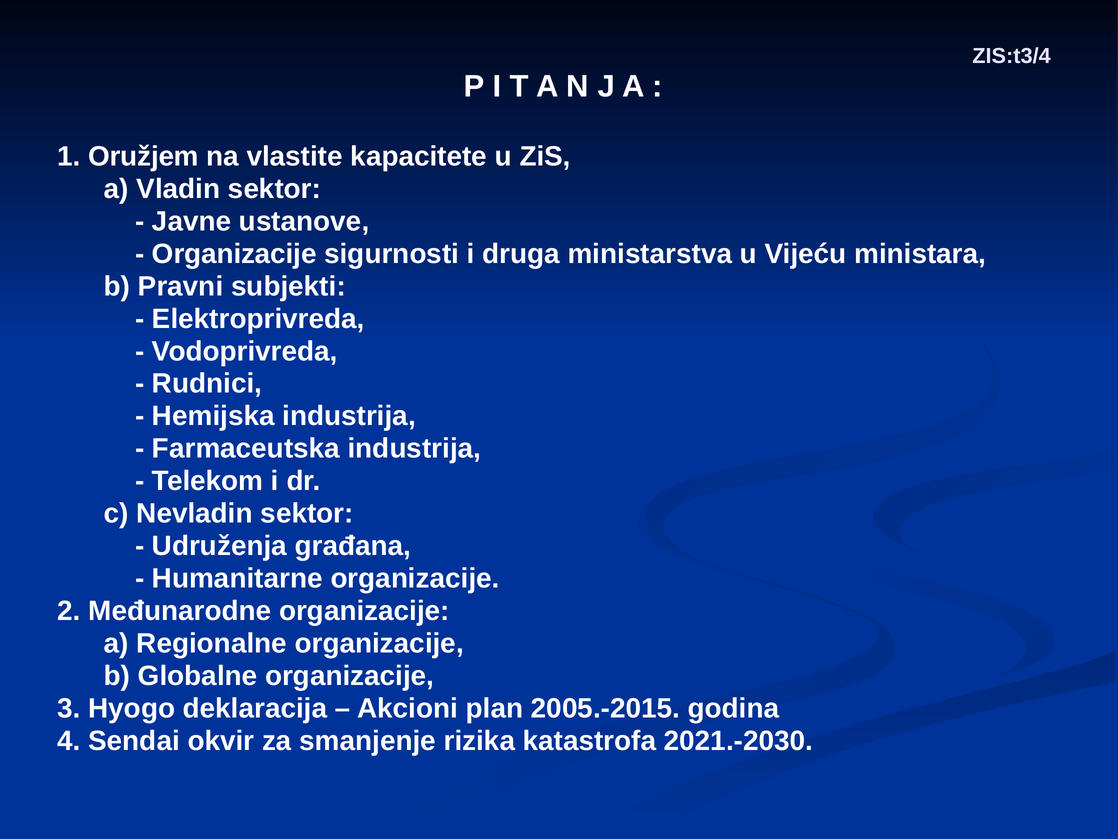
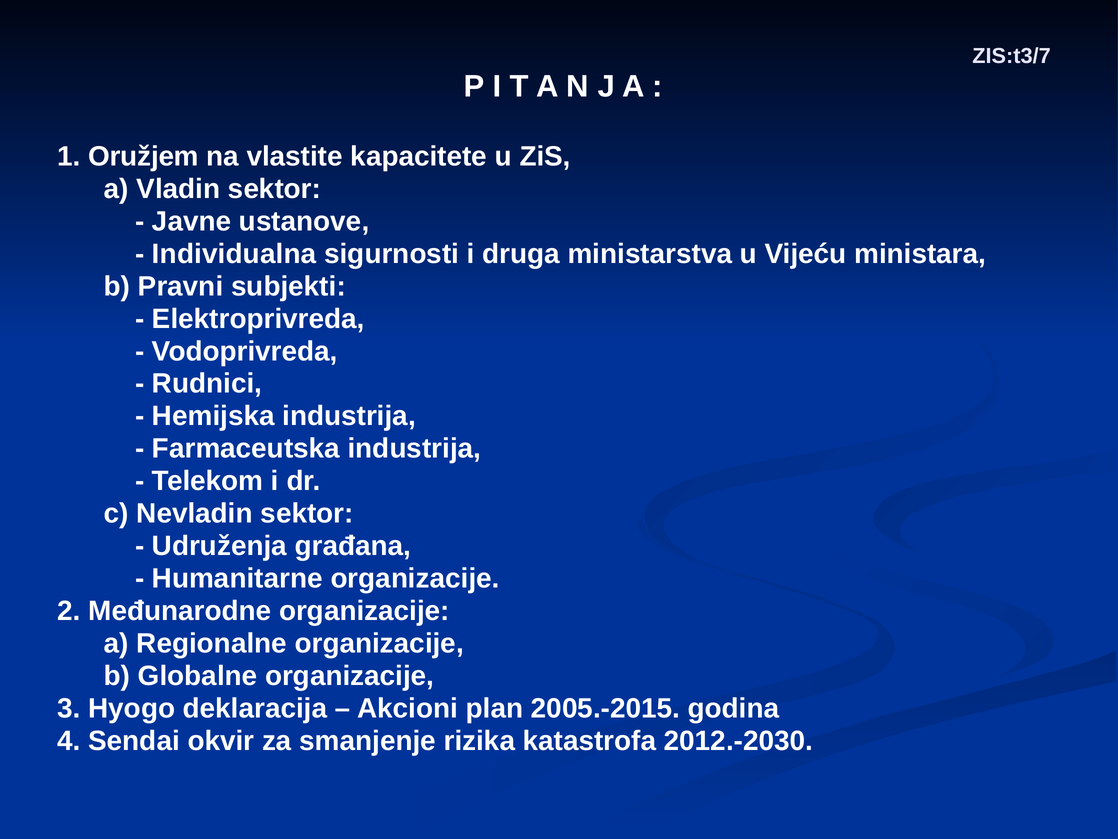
ZIS:t3/4: ZIS:t3/4 -> ZIS:t3/7
Organizacije at (234, 254): Organizacije -> Individualna
2021.-2030: 2021.-2030 -> 2012.-2030
